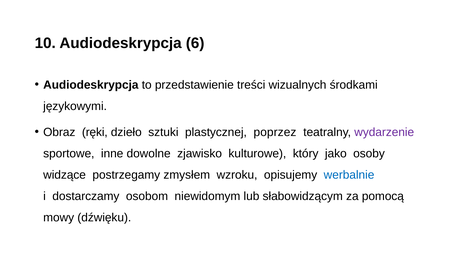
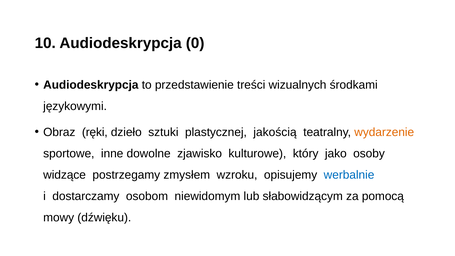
6: 6 -> 0
poprzez: poprzez -> jakością
wydarzenie colour: purple -> orange
